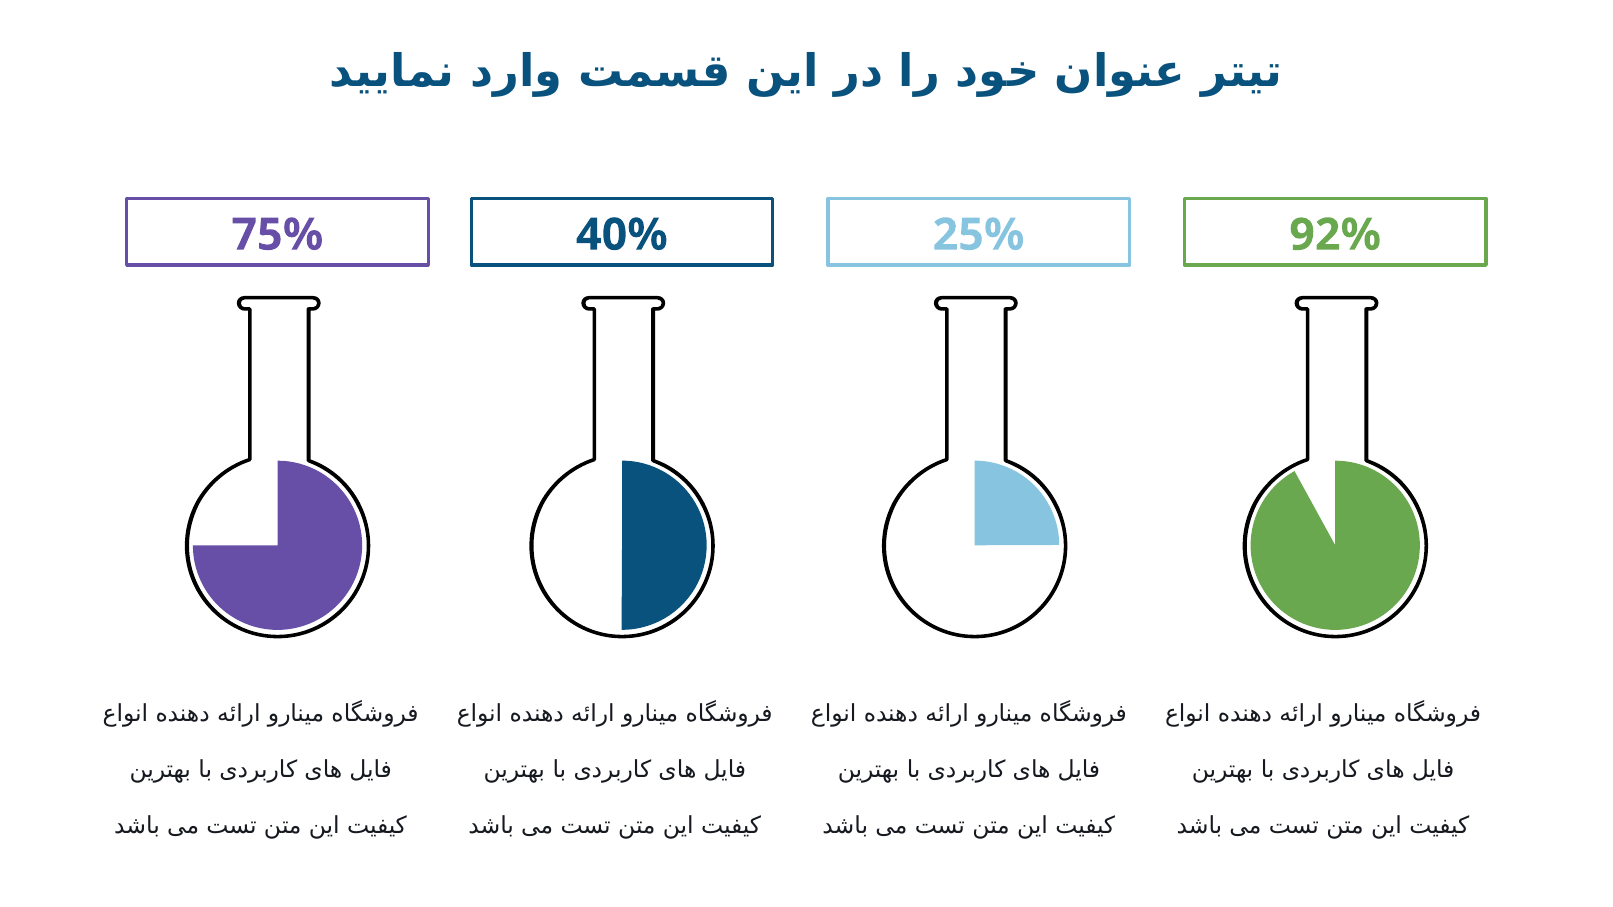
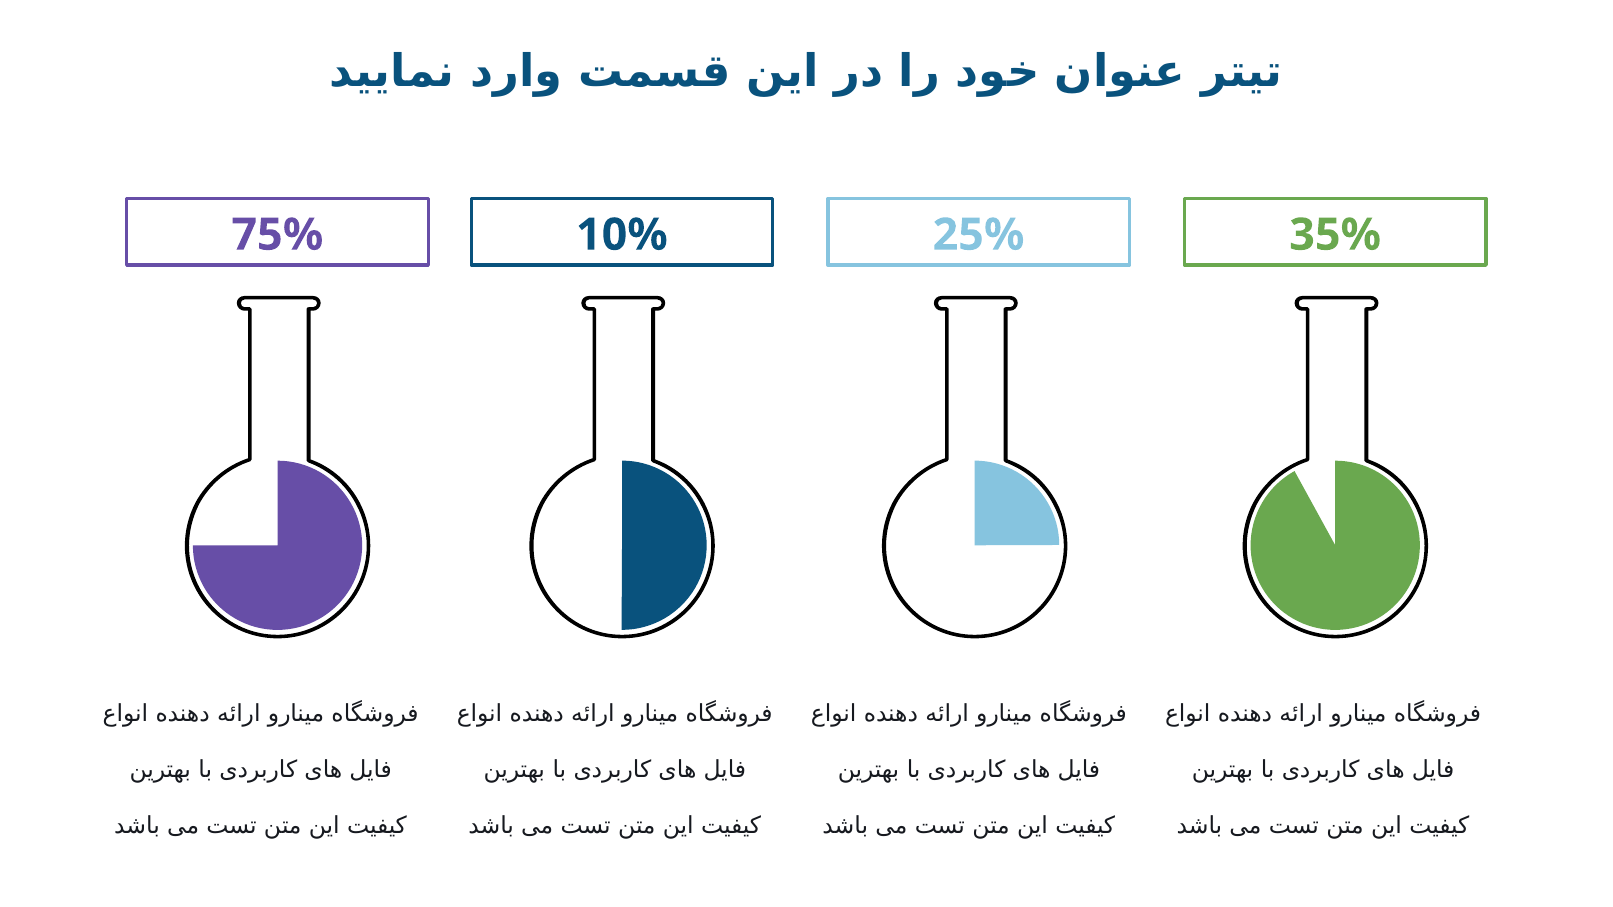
40%: 40% -> 10%
92%: 92% -> 35%
